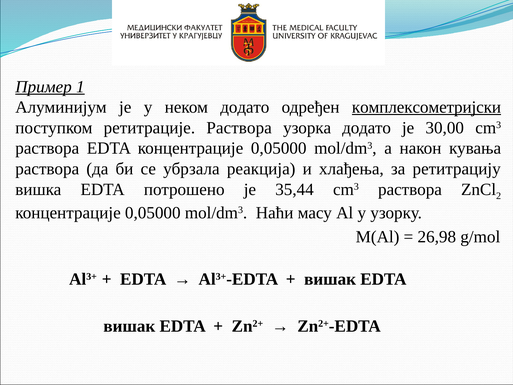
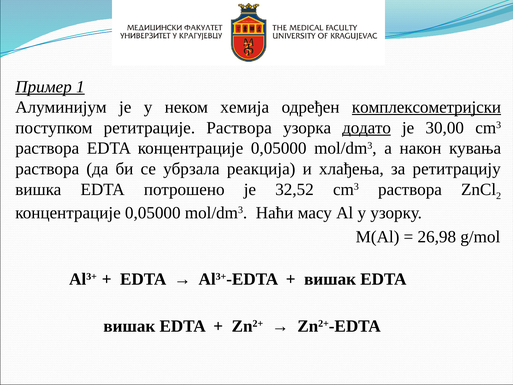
неком додато: додато -> хемија
додато at (367, 128) underline: none -> present
35,44: 35,44 -> 32,52
